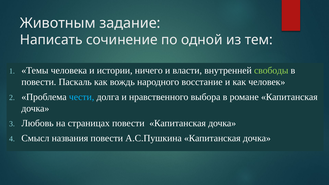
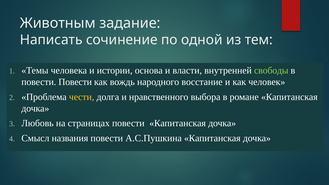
ничего: ничего -> основа
повести Паскаль: Паскаль -> Повести
чести colour: light blue -> yellow
